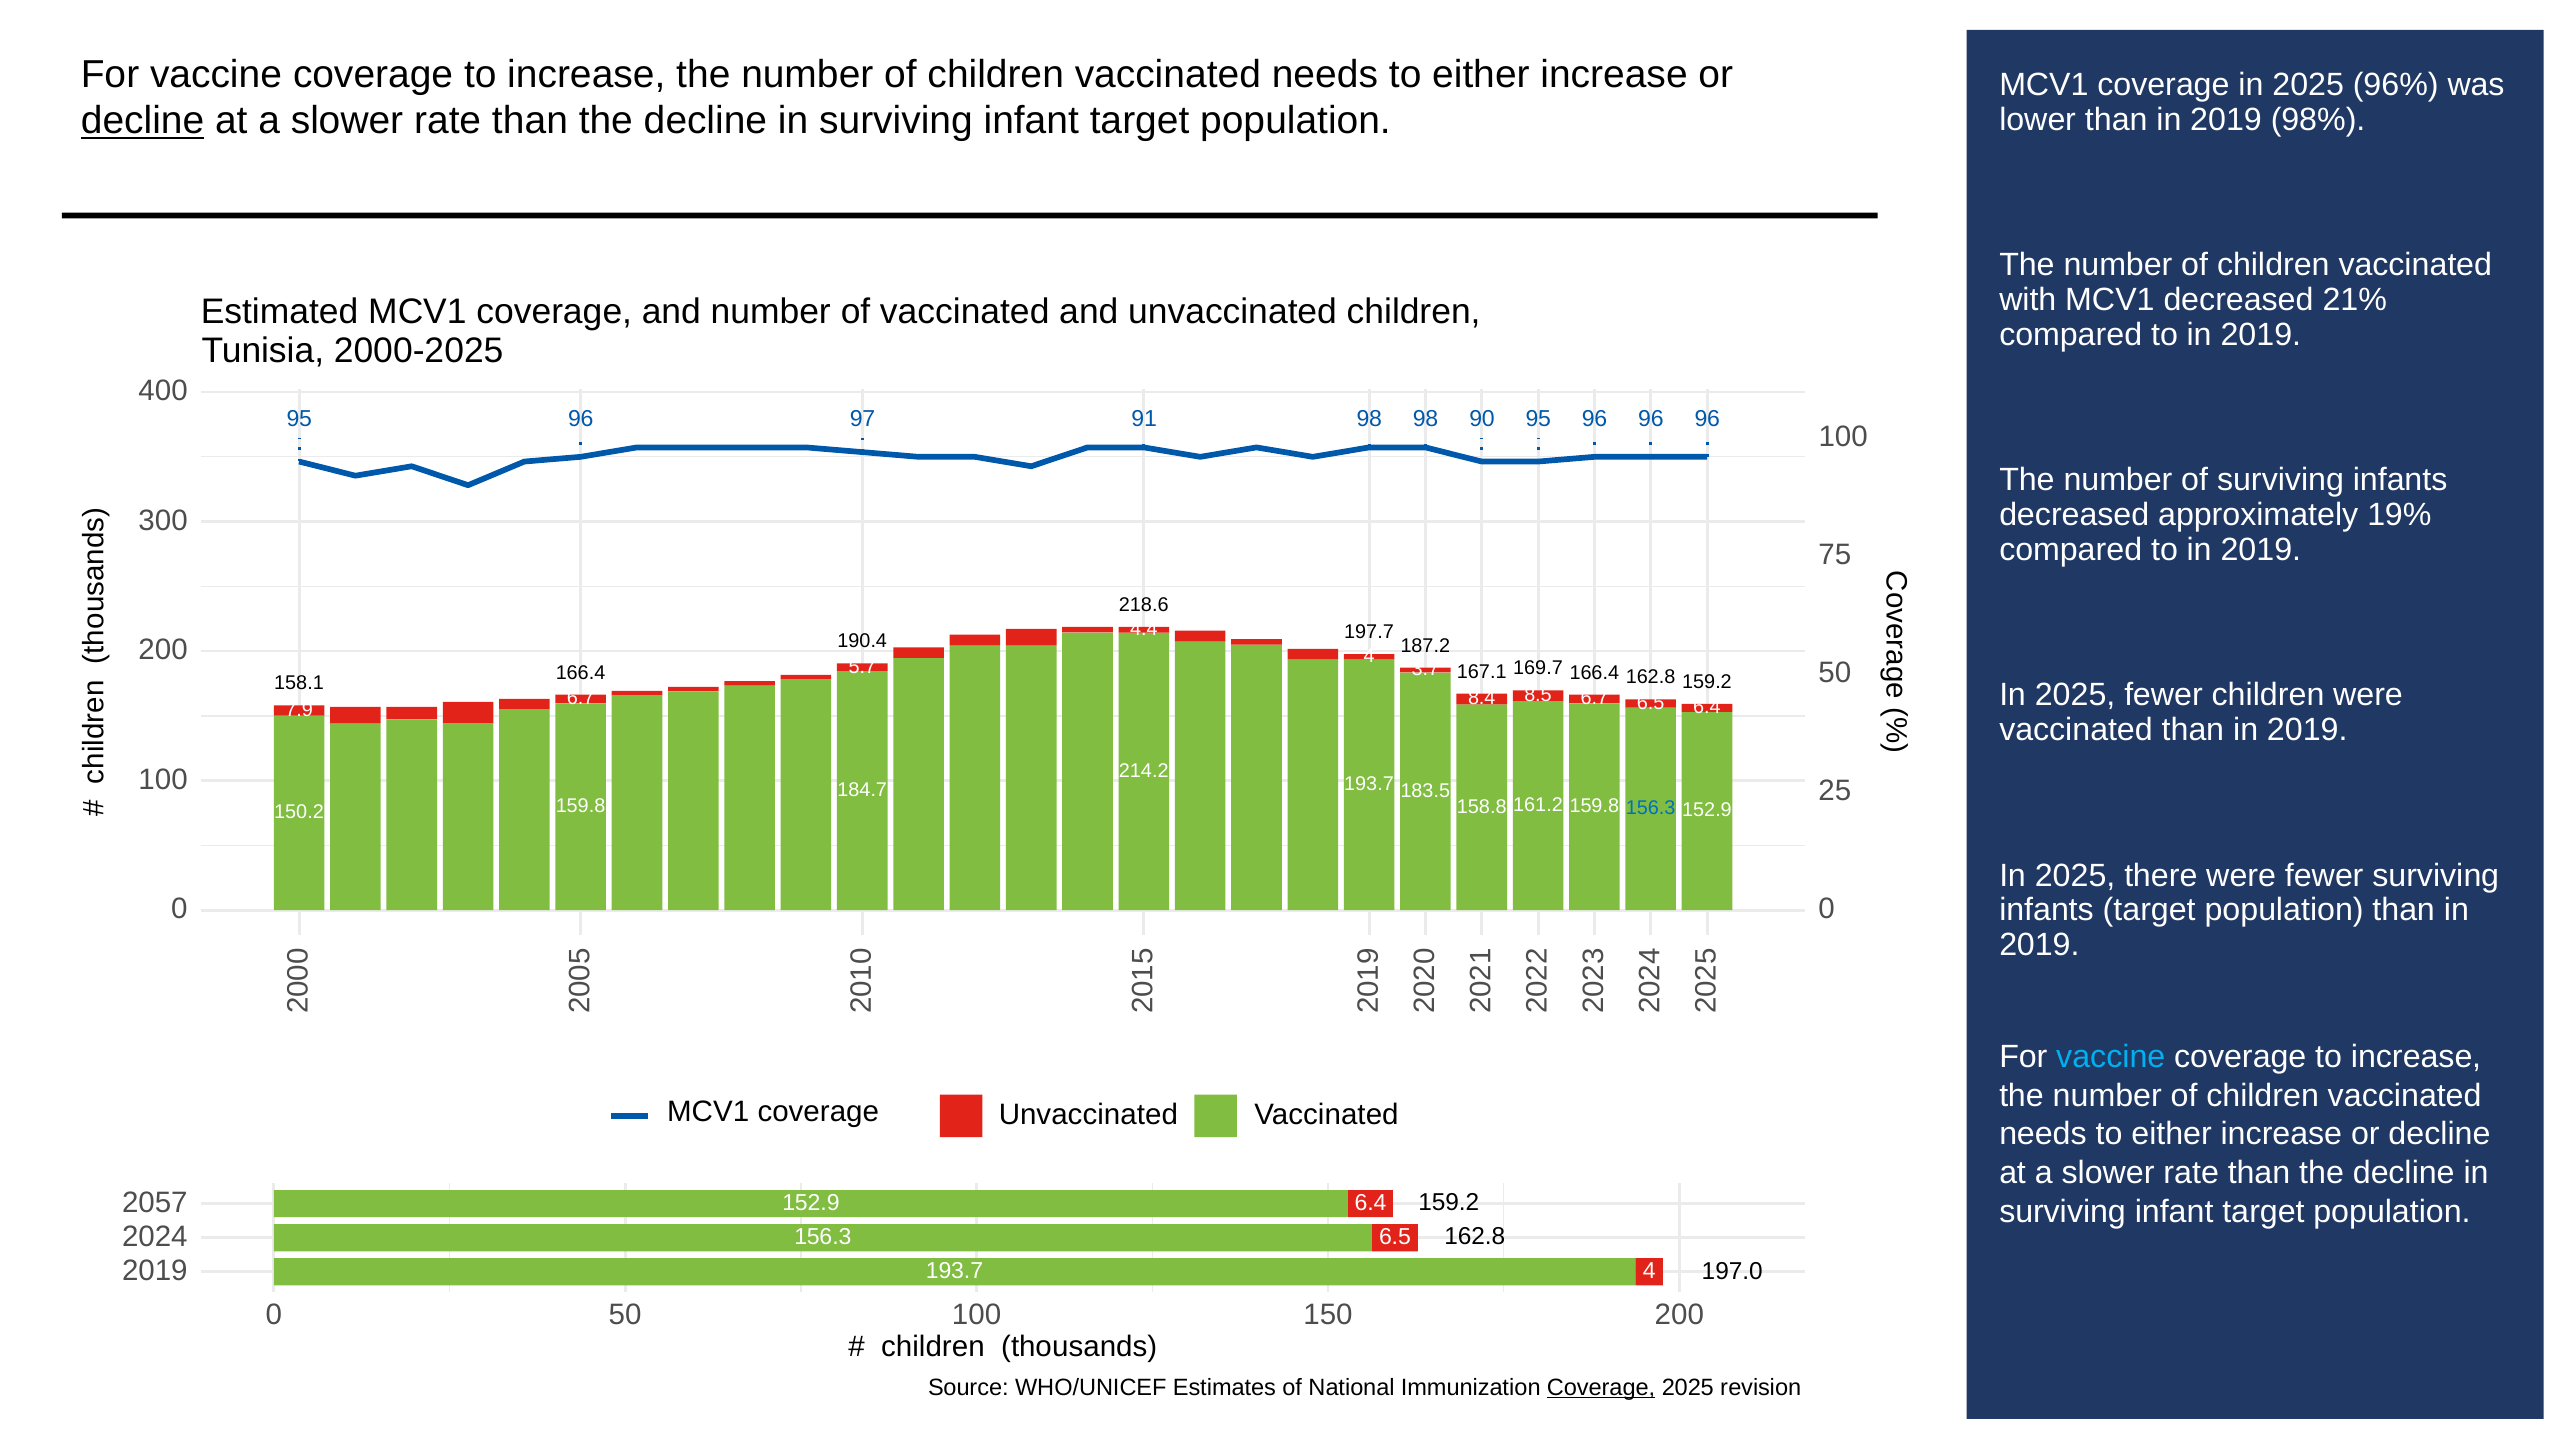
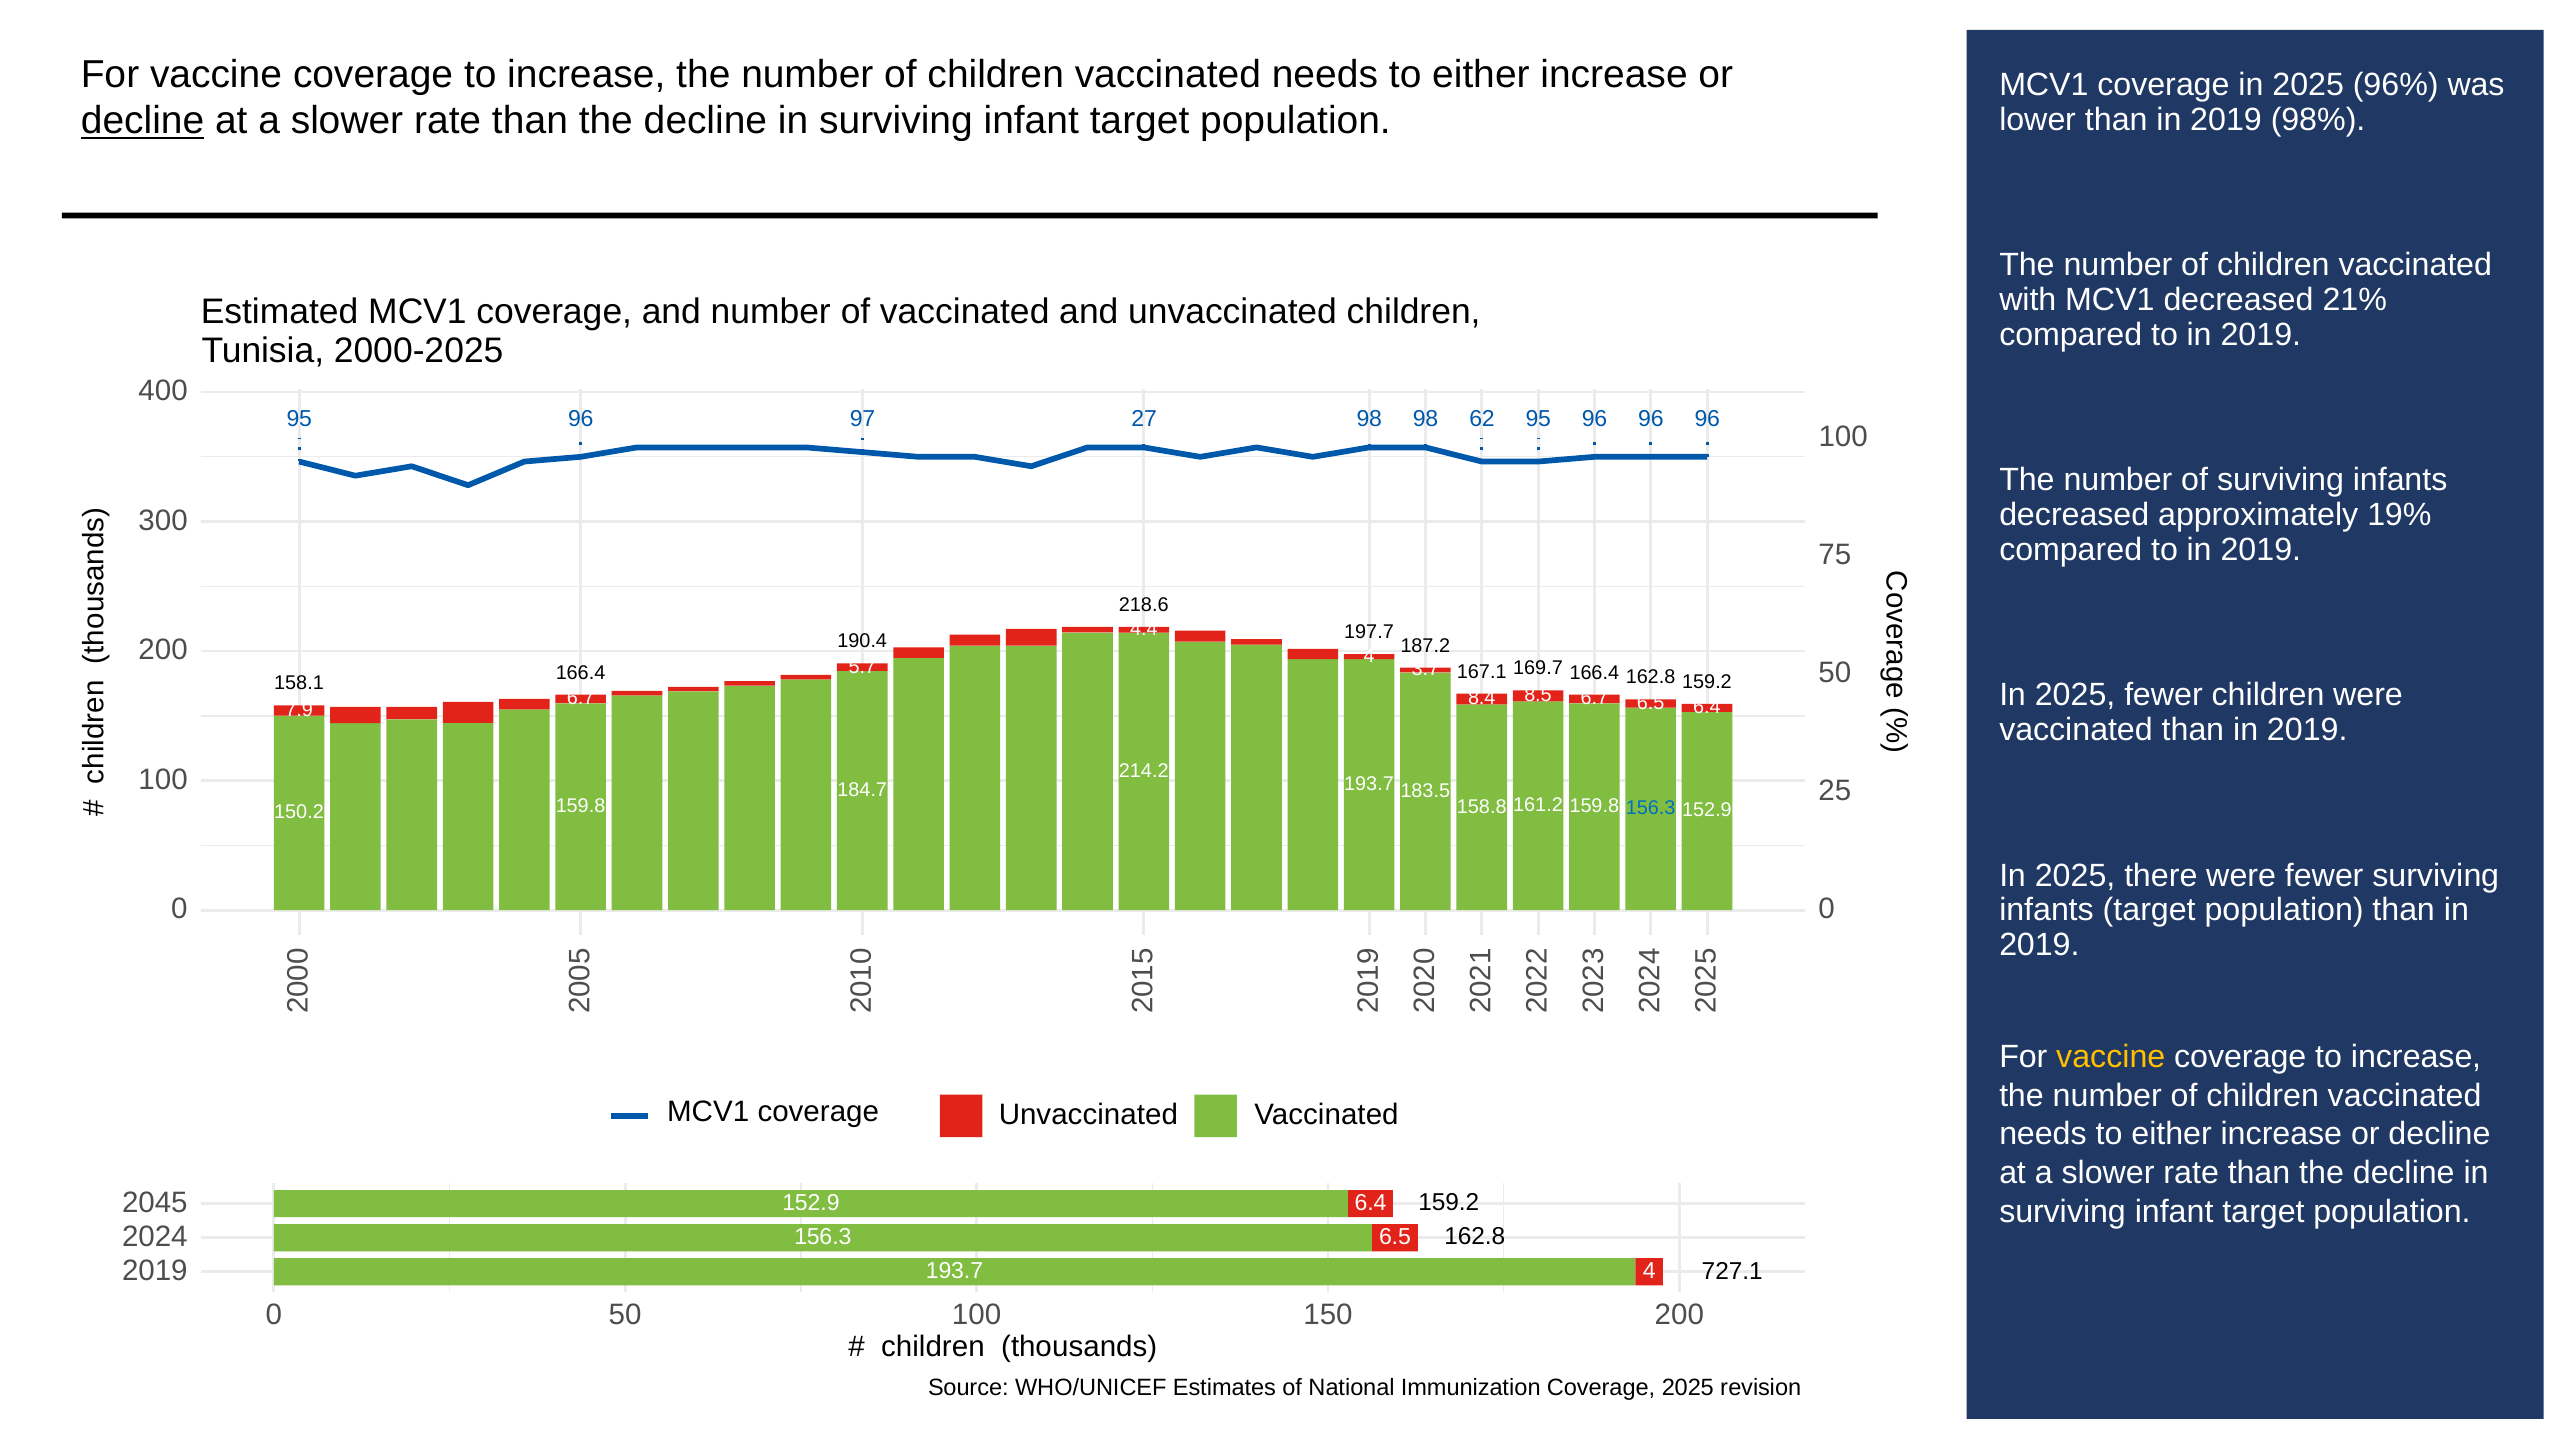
91: 91 -> 27
90: 90 -> 62
vaccine at (2111, 1057) colour: light blue -> yellow
2057: 2057 -> 2045
197.0: 197.0 -> 727.1
Coverage at (1601, 1387) underline: present -> none
